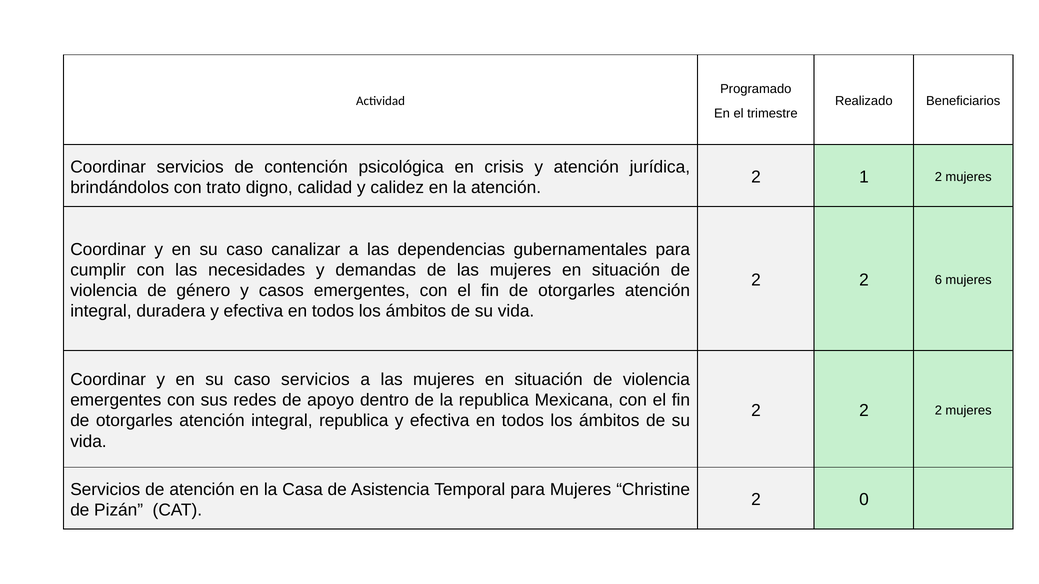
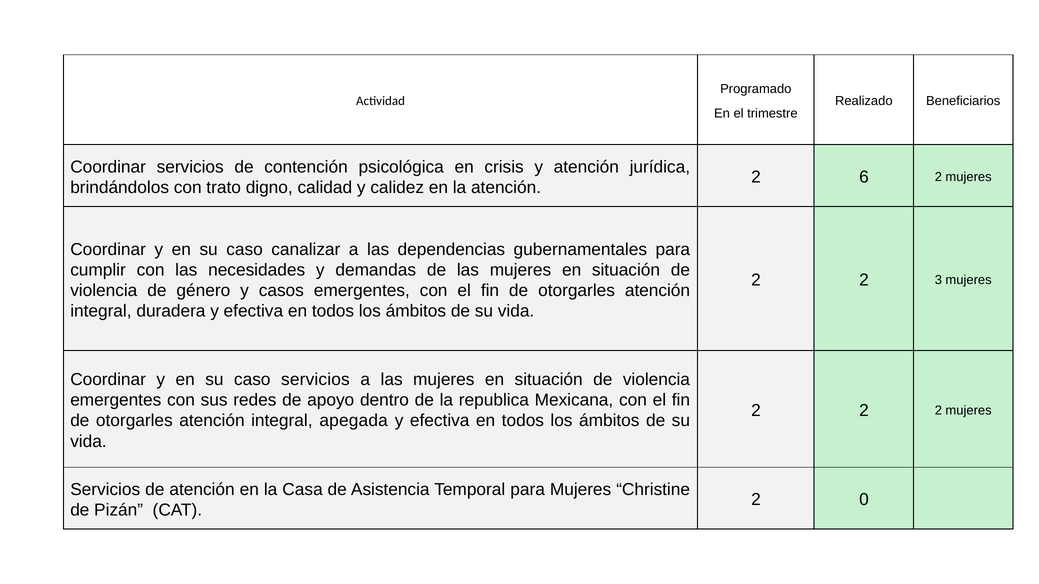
1: 1 -> 6
6: 6 -> 3
integral republica: republica -> apegada
